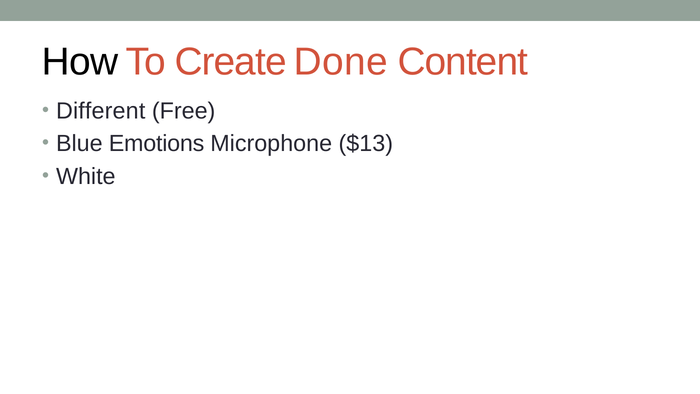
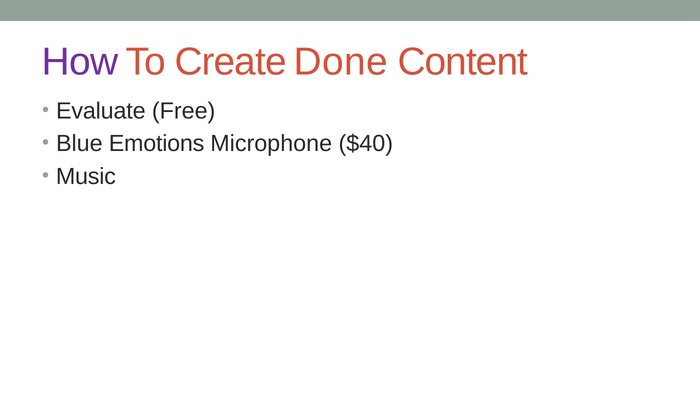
How colour: black -> purple
Different: Different -> Evaluate
$13: $13 -> $40
White: White -> Music
